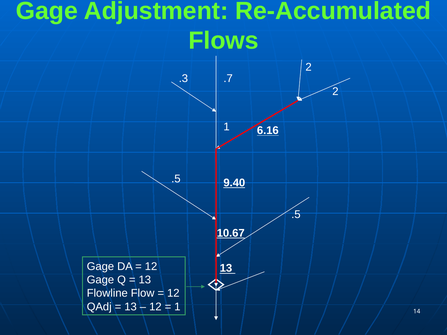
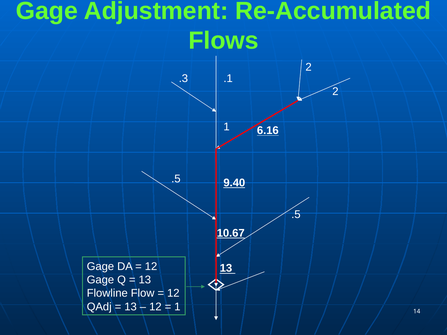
.7: .7 -> .1
